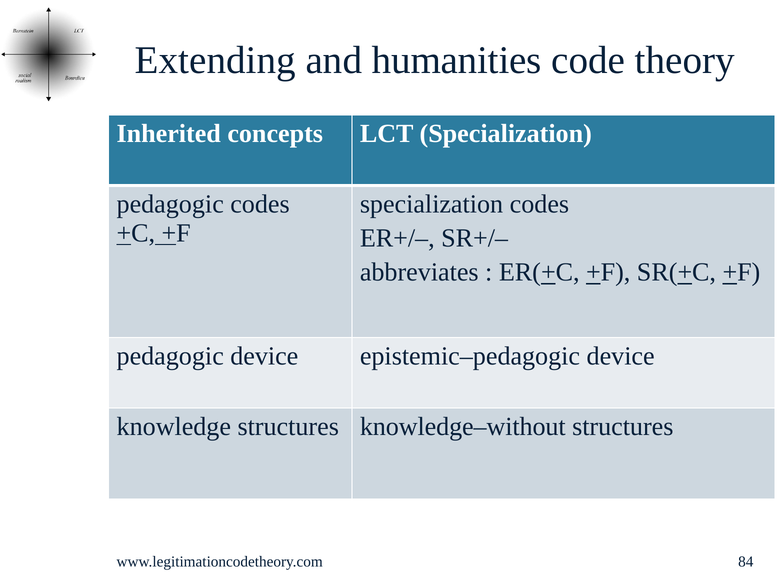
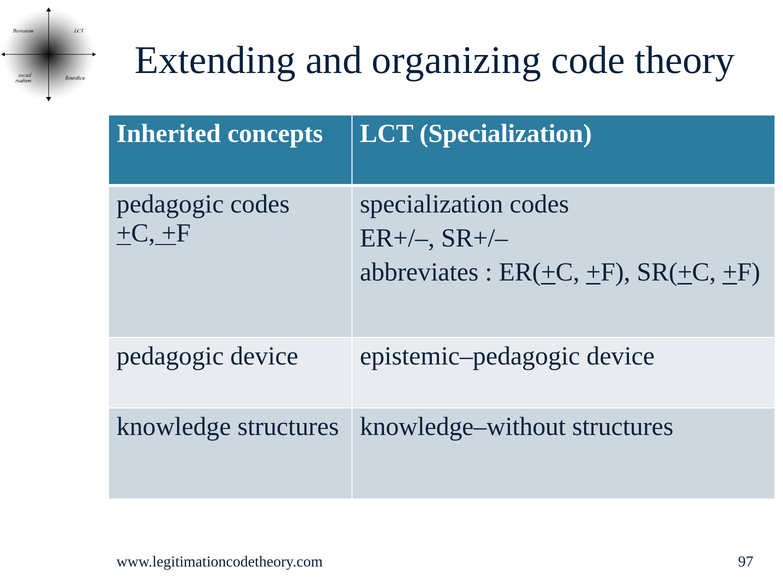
humanities: humanities -> organizing
84: 84 -> 97
